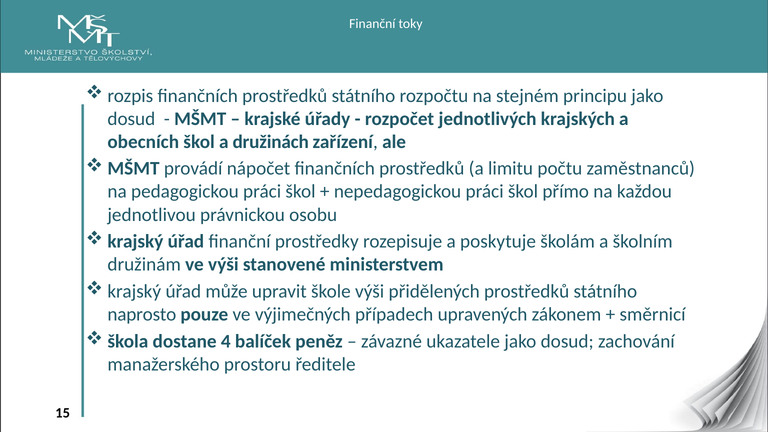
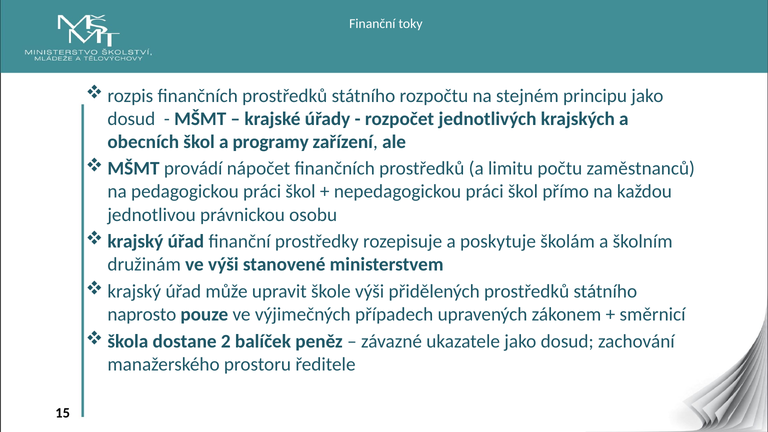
družinách: družinách -> programy
4: 4 -> 2
